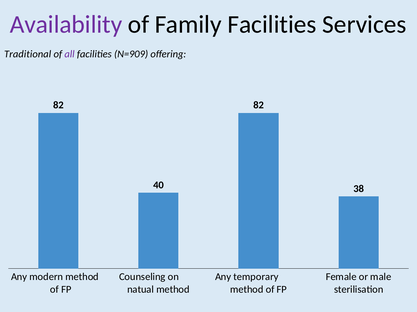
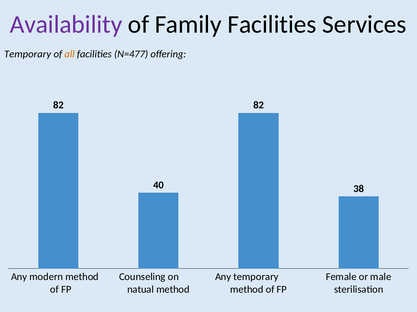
Traditional at (28, 54): Traditional -> Temporary
all colour: purple -> orange
N=909: N=909 -> N=477
